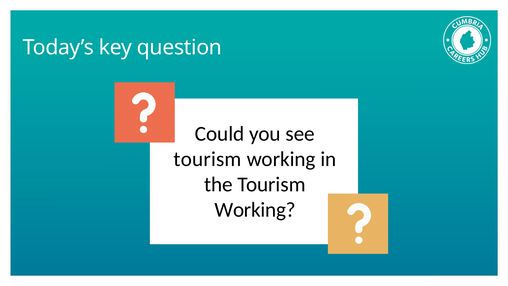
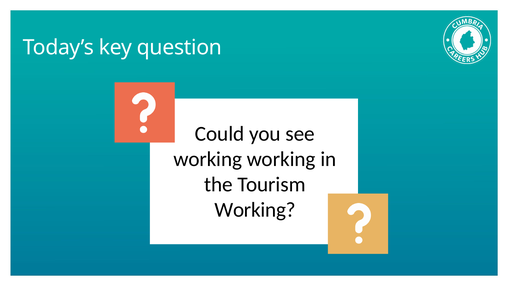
tourism at (208, 159): tourism -> working
